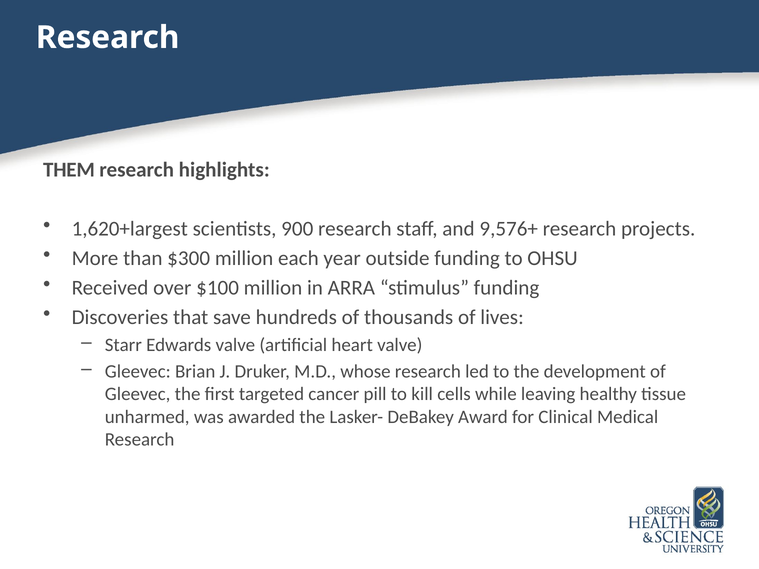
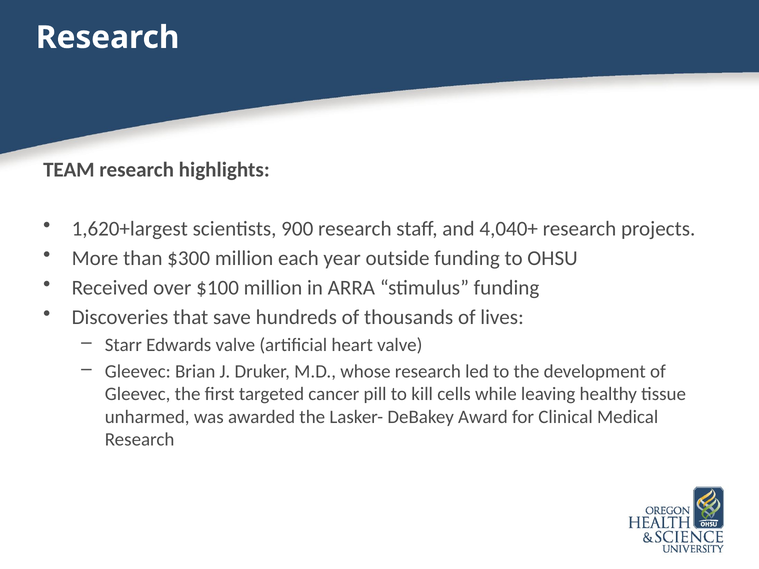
THEM: THEM -> TEAM
9,576+: 9,576+ -> 4,040+
